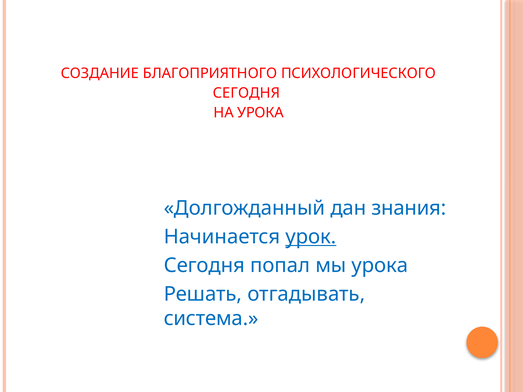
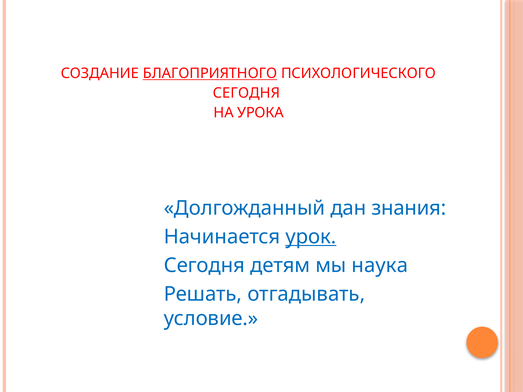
БЛАГОПРИЯТНОГО underline: none -> present
попал: попал -> детям
мы урока: урока -> наука
система: система -> условие
